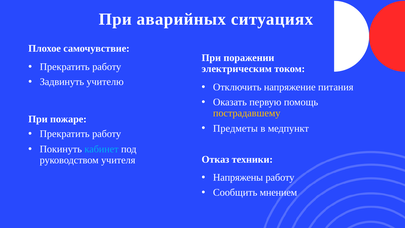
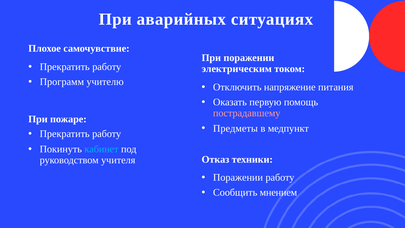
Задвинуть: Задвинуть -> Программ
пострадавшему colour: yellow -> pink
Напряжены at (238, 177): Напряжены -> Поражении
